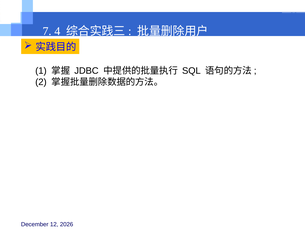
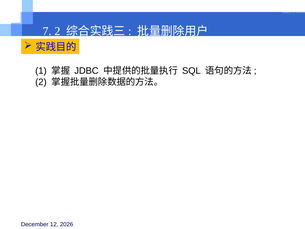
7 4: 4 -> 2
